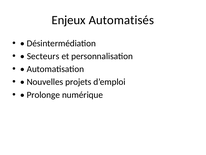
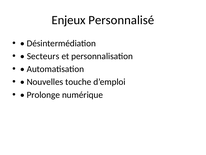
Automatisés: Automatisés -> Personnalisé
projets: projets -> touche
